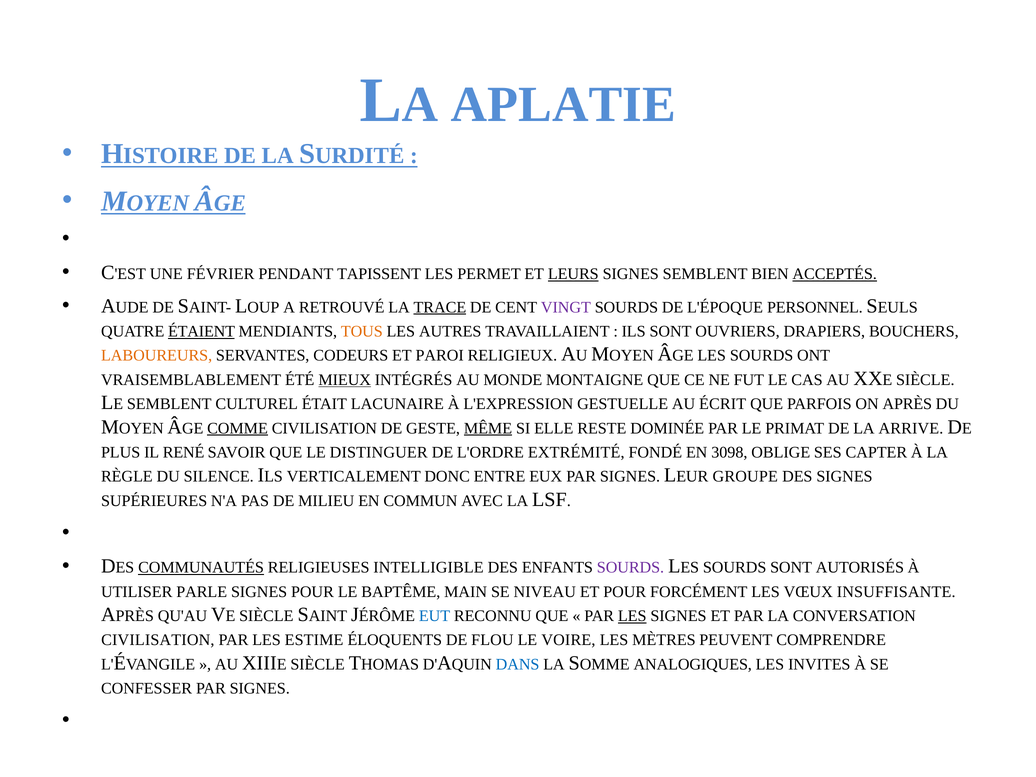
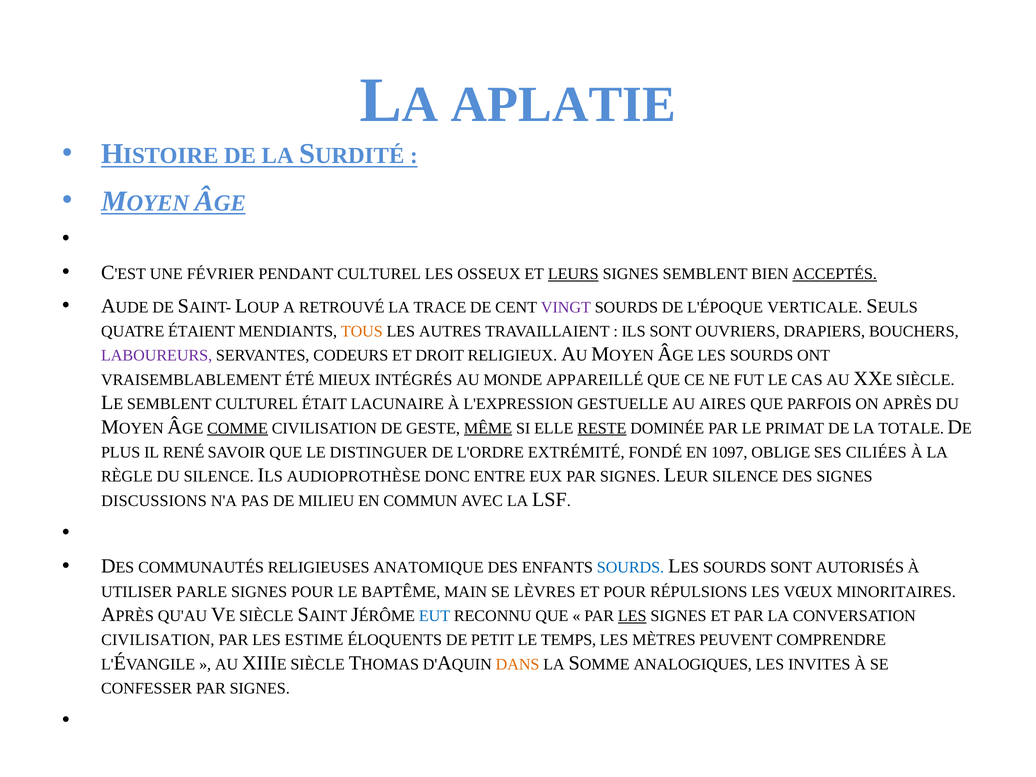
PENDANT TAPISSENT: TAPISSENT -> CULTUREL
PERMET: PERMET -> OSSEUX
TRACE underline: present -> none
PERSONNEL: PERSONNEL -> VERTICALE
ÉTAIENT underline: present -> none
LABOUREURS colour: orange -> purple
PAROI: PAROI -> DROIT
MIEUX underline: present -> none
MONTAIGNE: MONTAIGNE -> APPAREILLÉ
ÉCRIT: ÉCRIT -> AIRES
RESTE underline: none -> present
ARRIVE: ARRIVE -> TOTALE
3098: 3098 -> 1097
CAPTER: CAPTER -> CILIÉES
VERTICALEMENT: VERTICALEMENT -> AUDIOPROTHÈSE
GROUPE at (745, 477): GROUPE -> SILENCE
SUPÉRIEURES: SUPÉRIEURES -> DISCUSSIONS
COMMUNAUTÉS underline: present -> none
INTELLIGIBLE: INTELLIGIBLE -> ANATOMIQUE
SOURDS at (631, 568) colour: purple -> blue
NIVEAU: NIVEAU -> LÈVRES
FORCÉMENT: FORCÉMENT -> RÉPULSIONS
INSUFFISANTE: INSUFFISANTE -> MINORITAIRES
FLOU: FLOU -> PETIT
VOIRE: VOIRE -> TEMPS
DANS colour: blue -> orange
